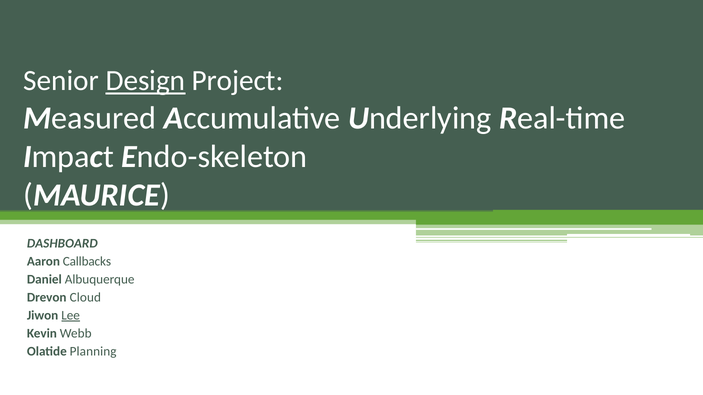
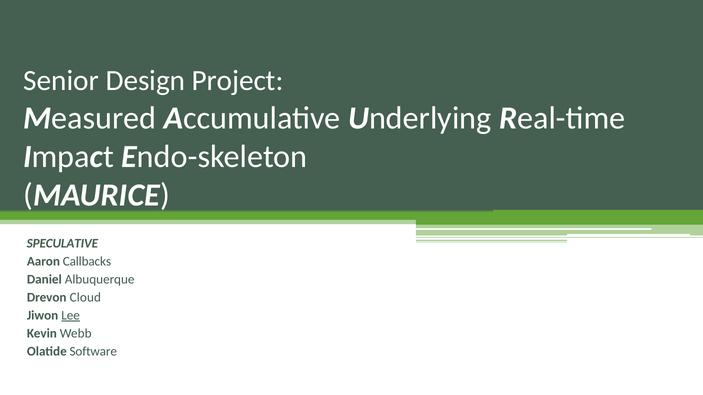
Design underline: present -> none
DASHBOARD: DASHBOARD -> SPECULATIVE
Planning: Planning -> Software
